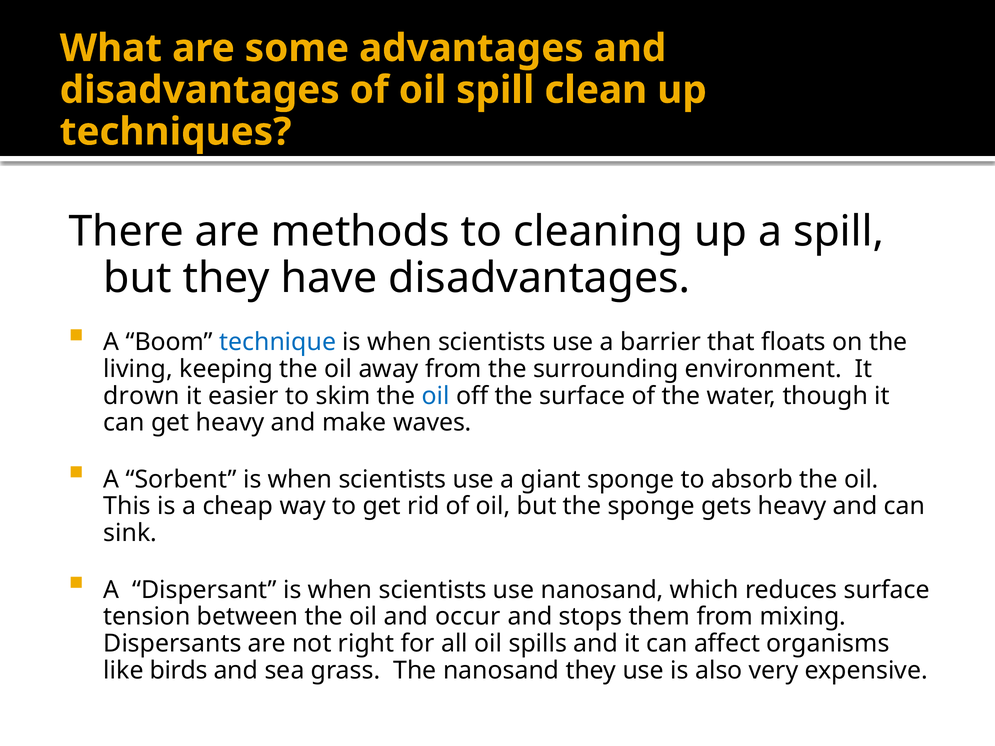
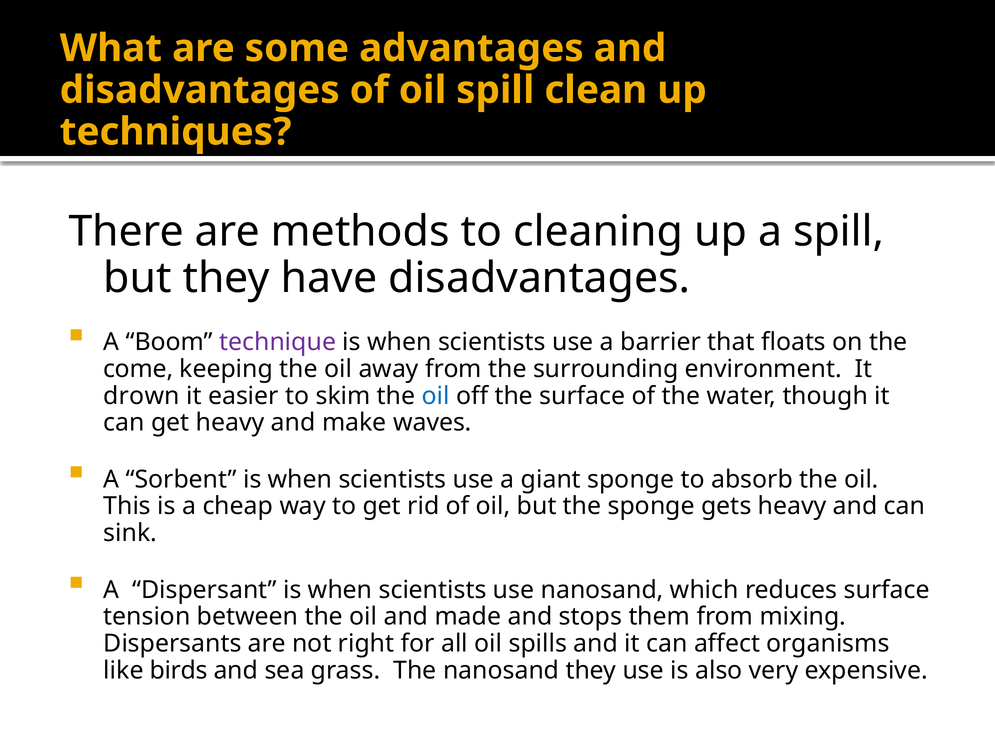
technique colour: blue -> purple
living: living -> come
occur: occur -> made
